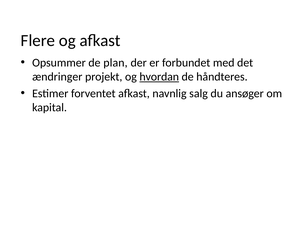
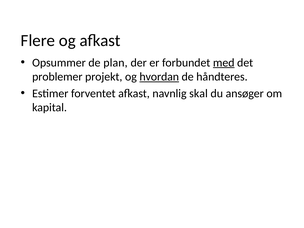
med underline: none -> present
ændringer: ændringer -> problemer
salg: salg -> skal
